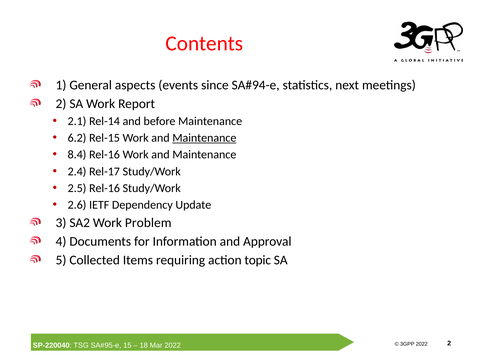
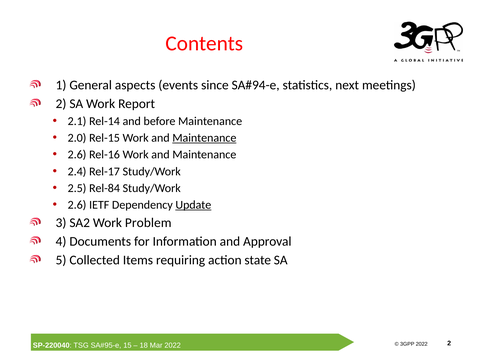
6.2: 6.2 -> 2.0
8.4 at (77, 155): 8.4 -> 2.6
2.5 Rel-16: Rel-16 -> Rel-84
Update underline: none -> present
topic: topic -> state
